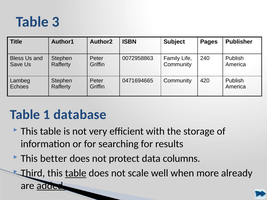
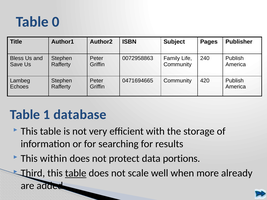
3: 3 -> 0
better: better -> within
columns: columns -> portions
added underline: present -> none
